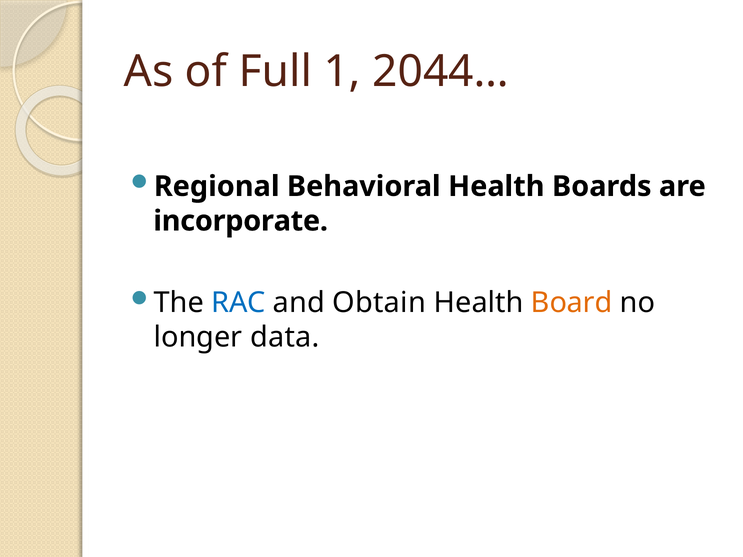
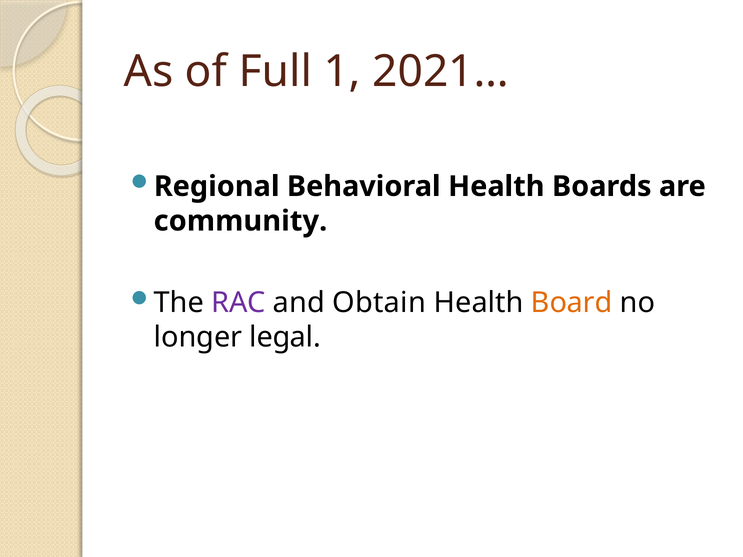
2044…: 2044… -> 2021…
incorporate: incorporate -> community
RAC colour: blue -> purple
data: data -> legal
